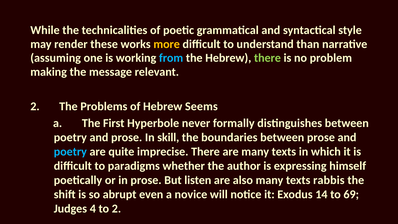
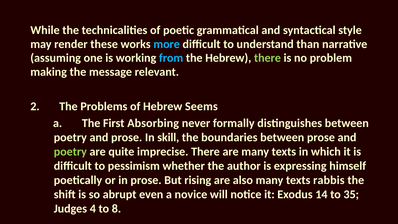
more colour: yellow -> light blue
Hyperbole: Hyperbole -> Absorbing
poetry at (70, 152) colour: light blue -> light green
paradigms: paradigms -> pessimism
listen: listen -> rising
69: 69 -> 35
to 2: 2 -> 8
